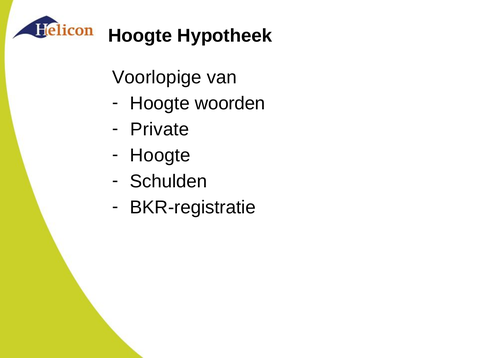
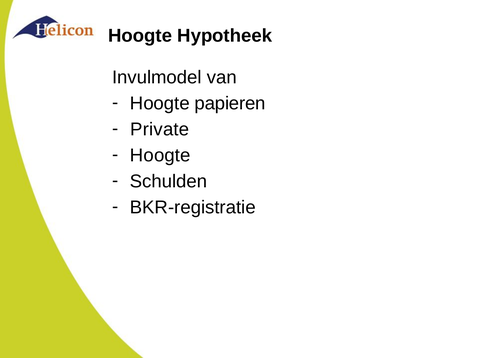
Voorlopige: Voorlopige -> Invulmodel
woorden: woorden -> papieren
